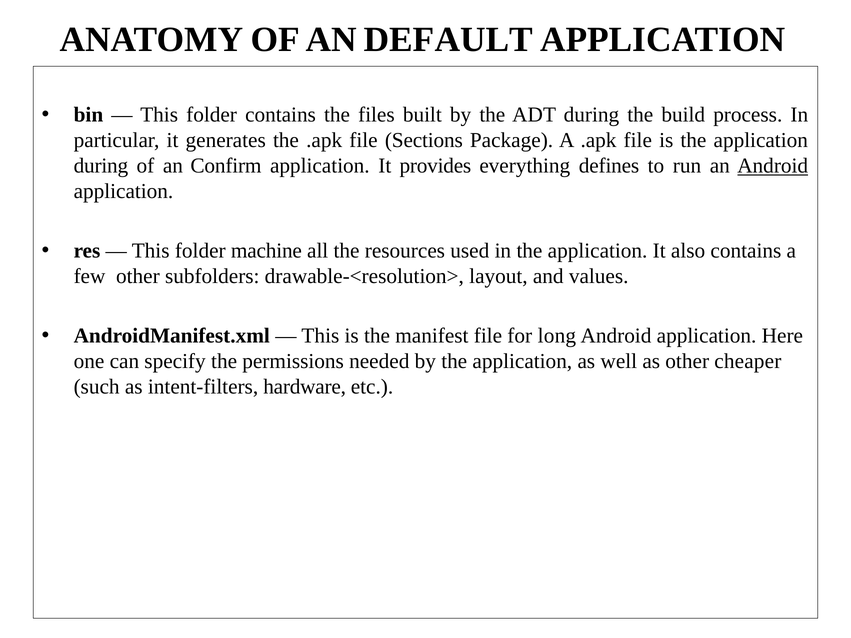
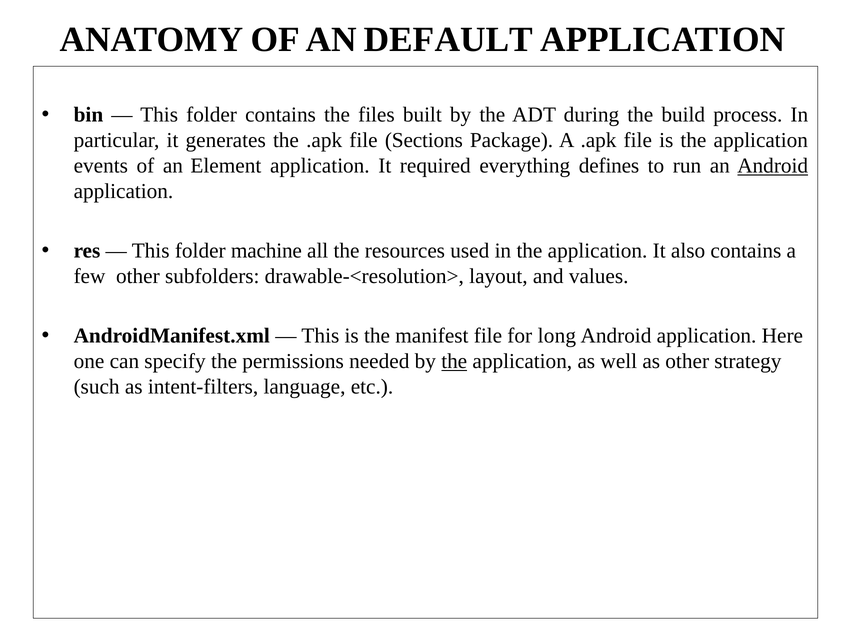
during at (101, 166): during -> events
Confirm: Confirm -> Element
provides: provides -> required
the at (454, 362) underline: none -> present
cheaper: cheaper -> strategy
hardware: hardware -> language
